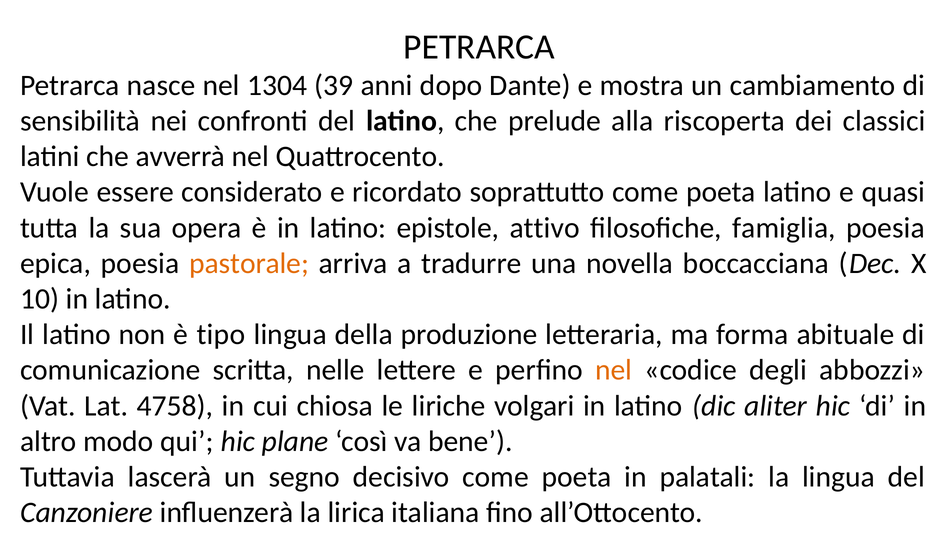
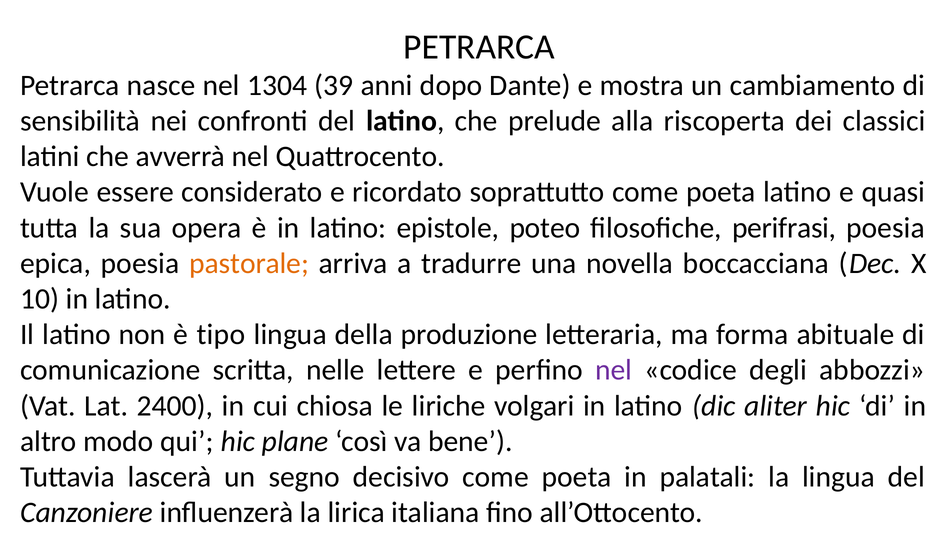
attivo: attivo -> poteo
famiglia: famiglia -> perifrasi
nel at (614, 370) colour: orange -> purple
4758: 4758 -> 2400
